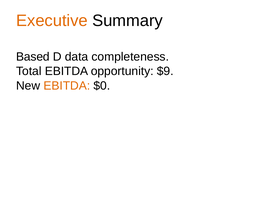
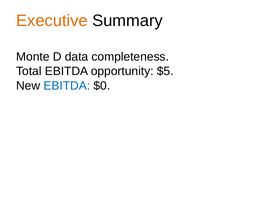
Based: Based -> Monte
$9: $9 -> $5
EBITDA at (67, 85) colour: orange -> blue
